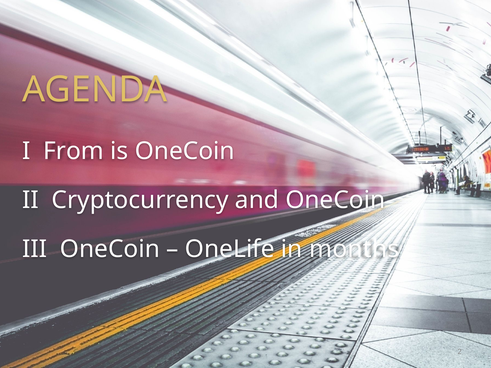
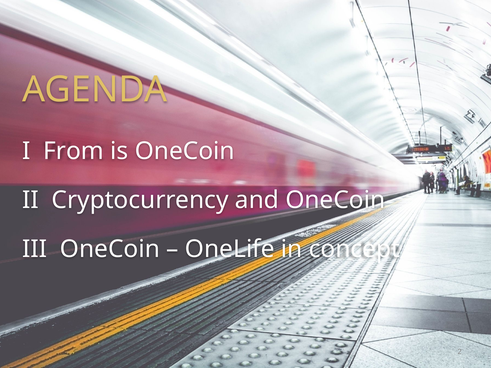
months: months -> concept
